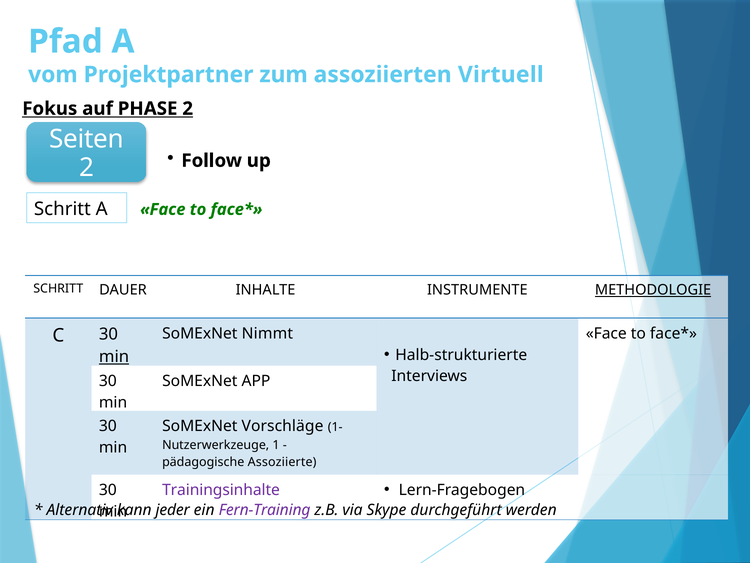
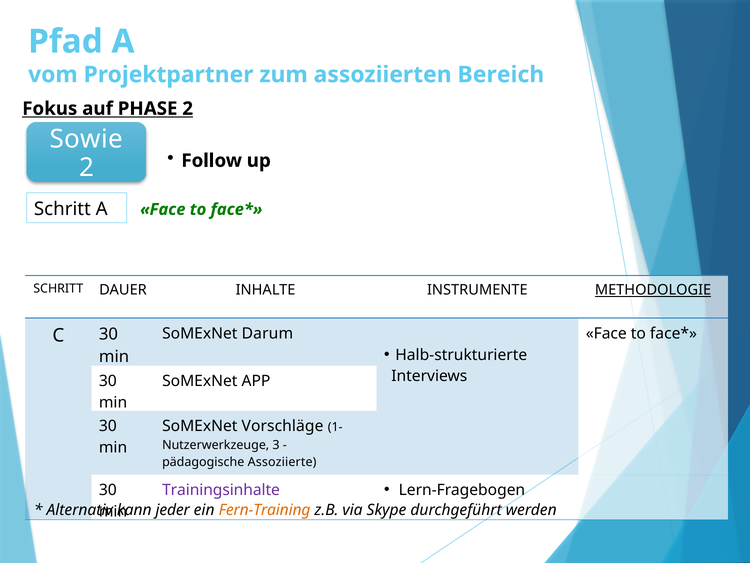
Virtuell: Virtuell -> Bereich
Seiten: Seiten -> Sowie
Nimmt: Nimmt -> Darum
min at (114, 357) underline: present -> none
1: 1 -> 3
Fern-Training colour: purple -> orange
